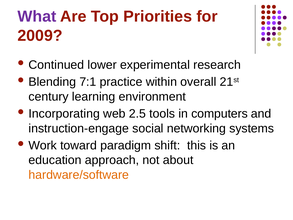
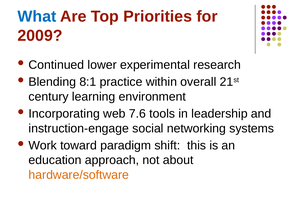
What colour: purple -> blue
7:1: 7:1 -> 8:1
2.5: 2.5 -> 7.6
computers: computers -> leadership
